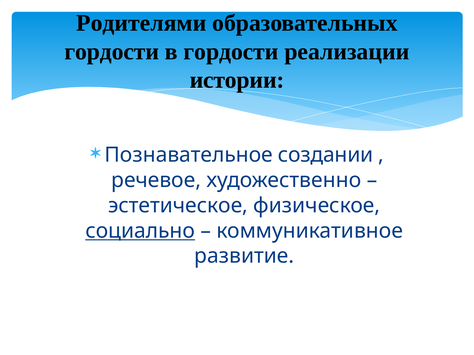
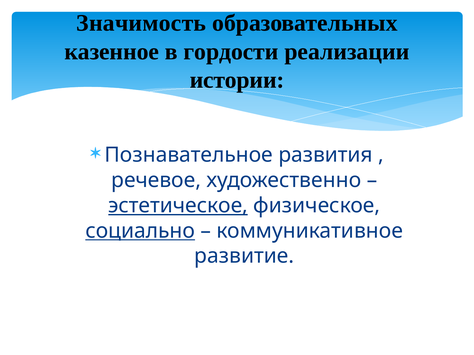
Родителями: Родителями -> Значимость
гордости at (112, 52): гордости -> казенное
создании: создании -> развития
эстетическое underline: none -> present
